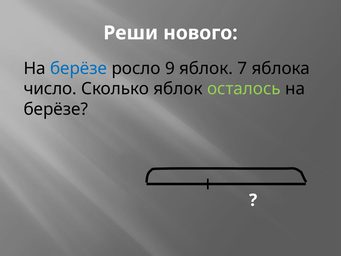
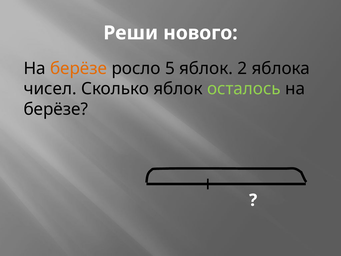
берёзе at (79, 68) colour: blue -> orange
9: 9 -> 5
7: 7 -> 2
число: число -> чисел
